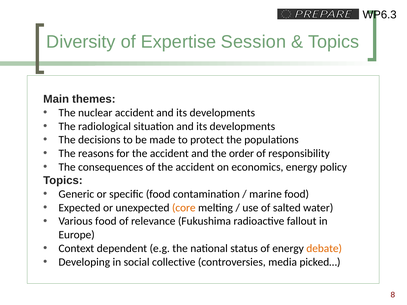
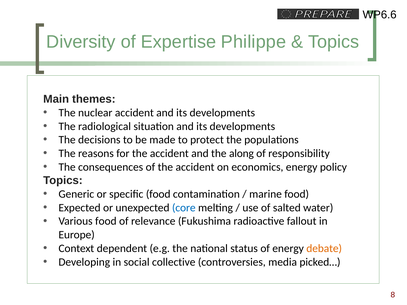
WP6.3: WP6.3 -> WP6.6
Session: Session -> Philippe
order: order -> along
core colour: orange -> blue
